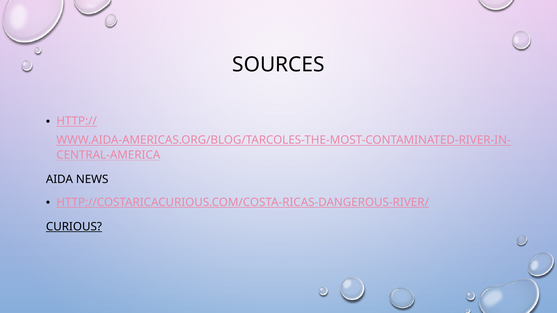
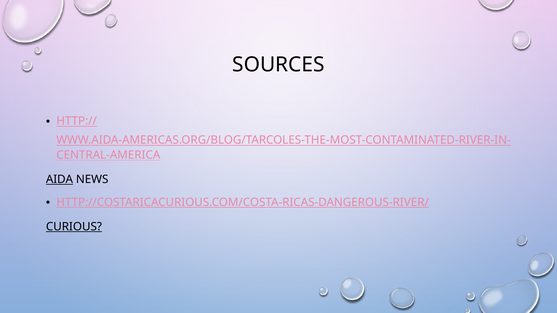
AIDA underline: none -> present
